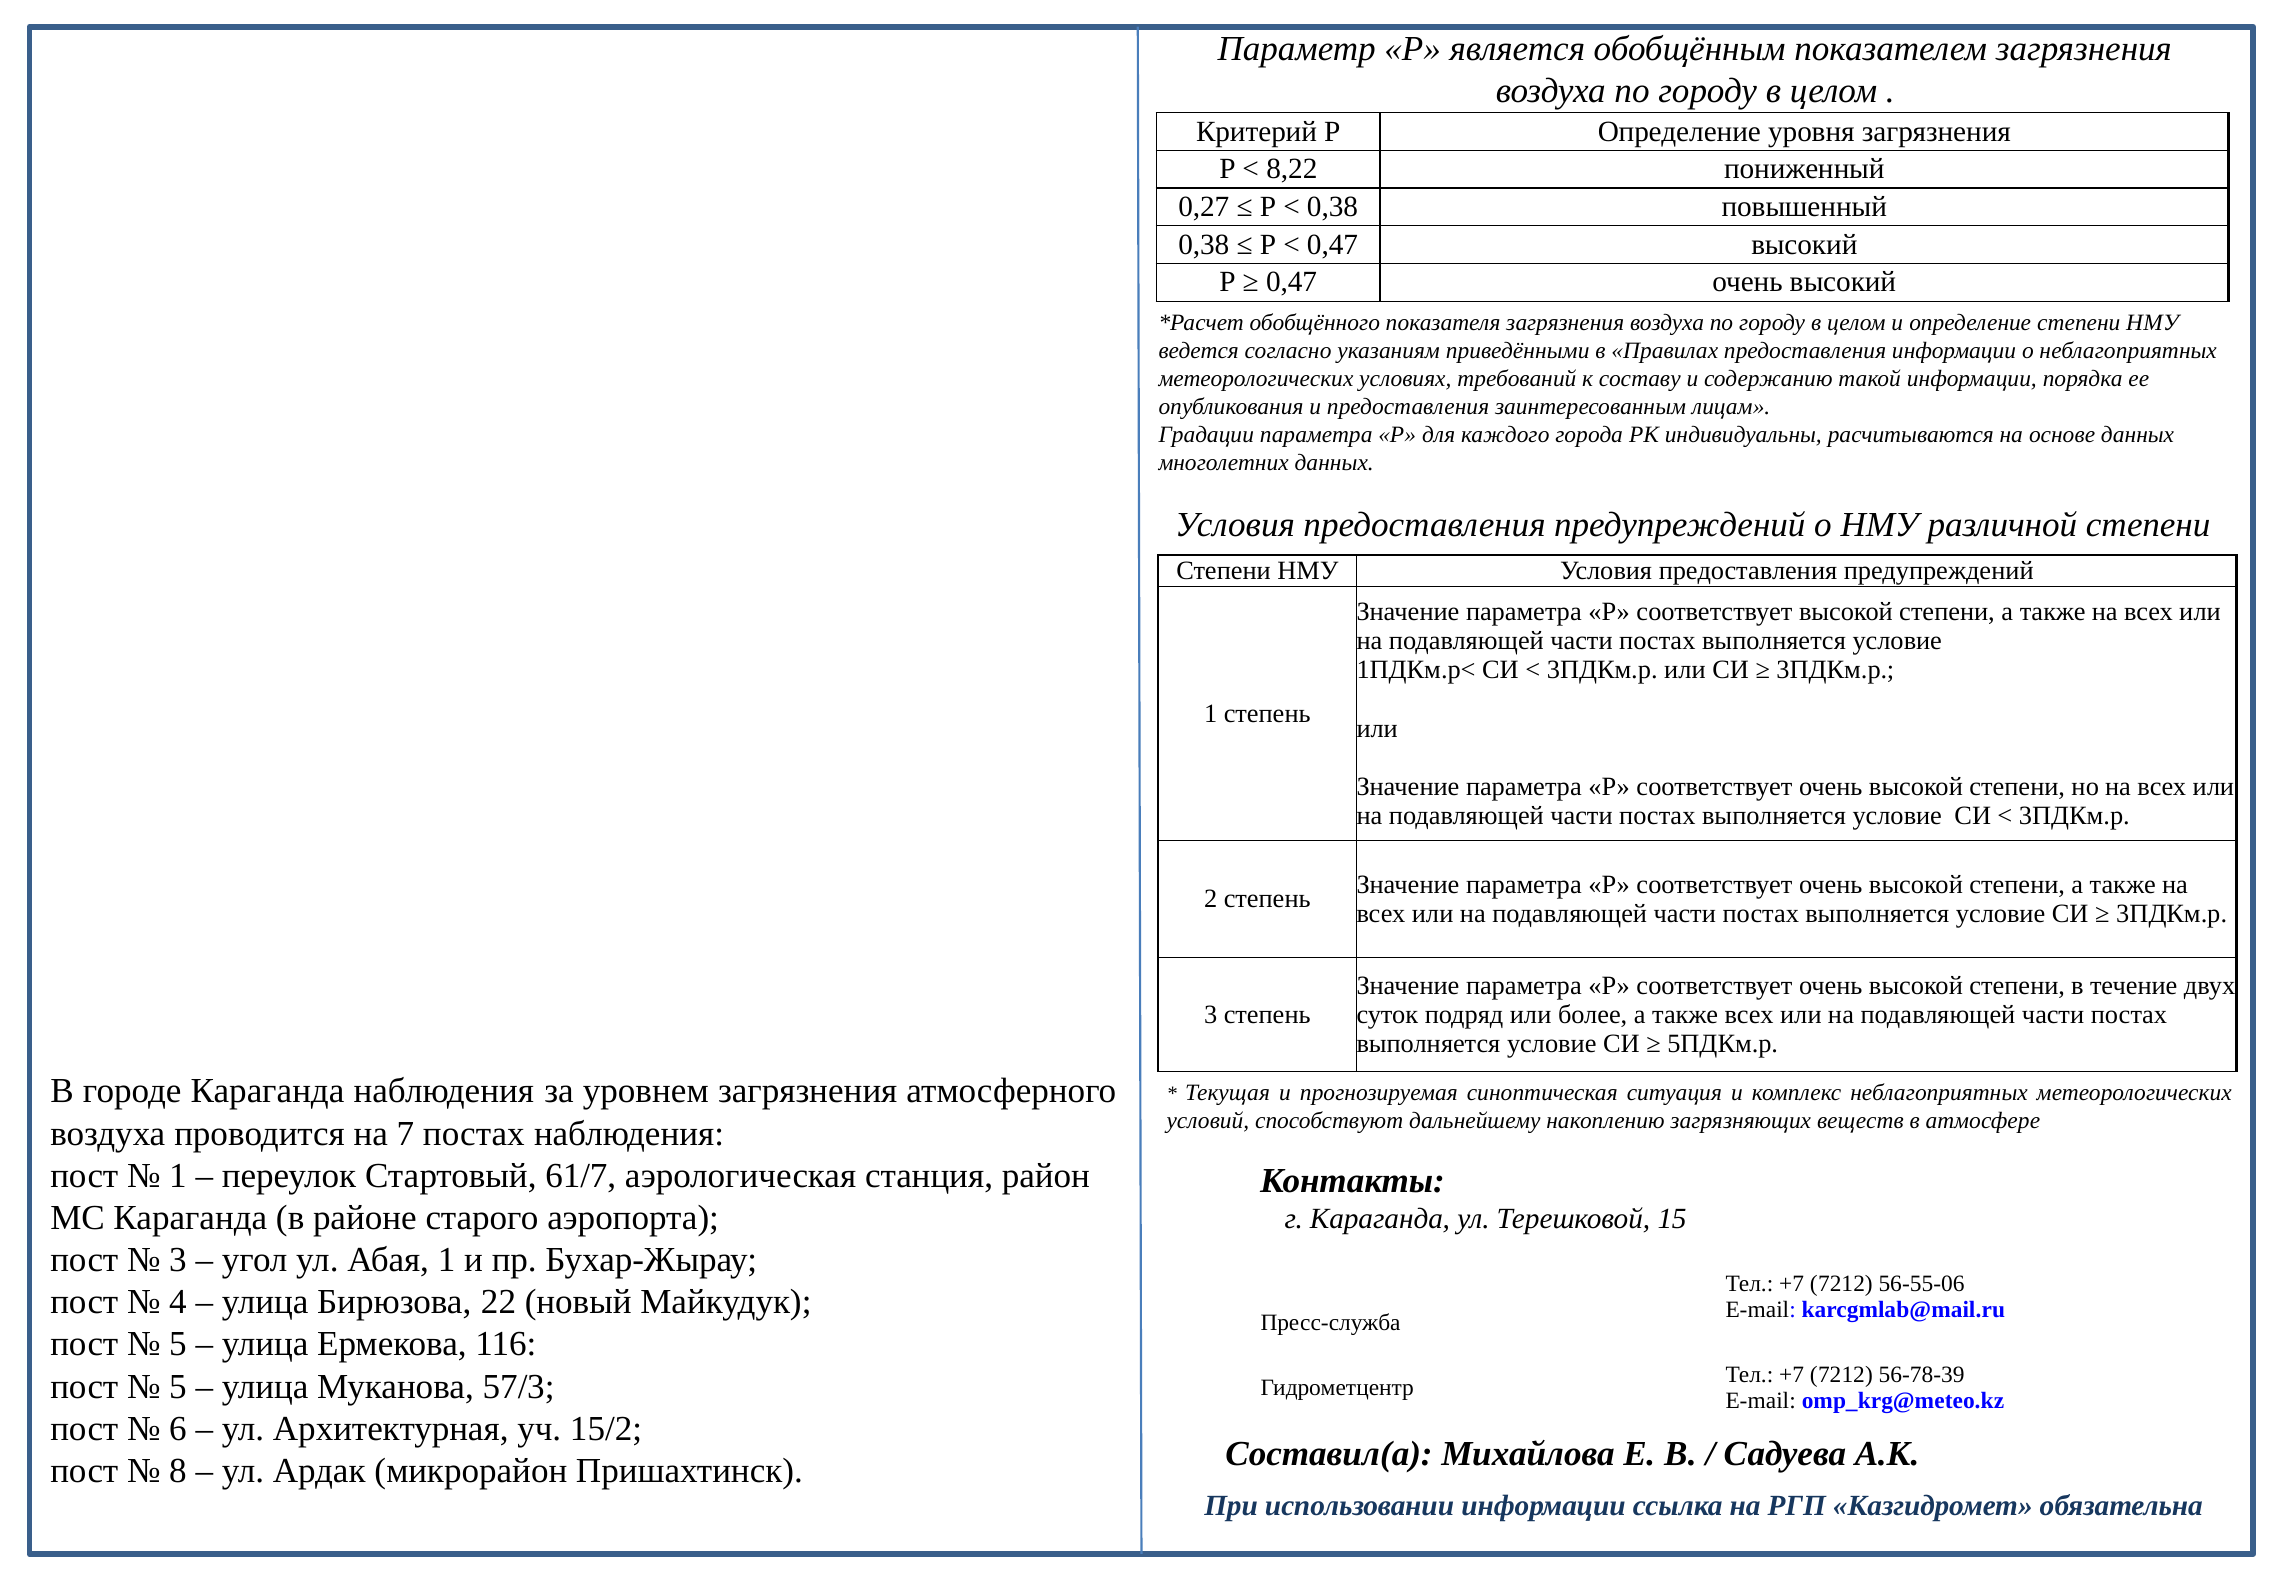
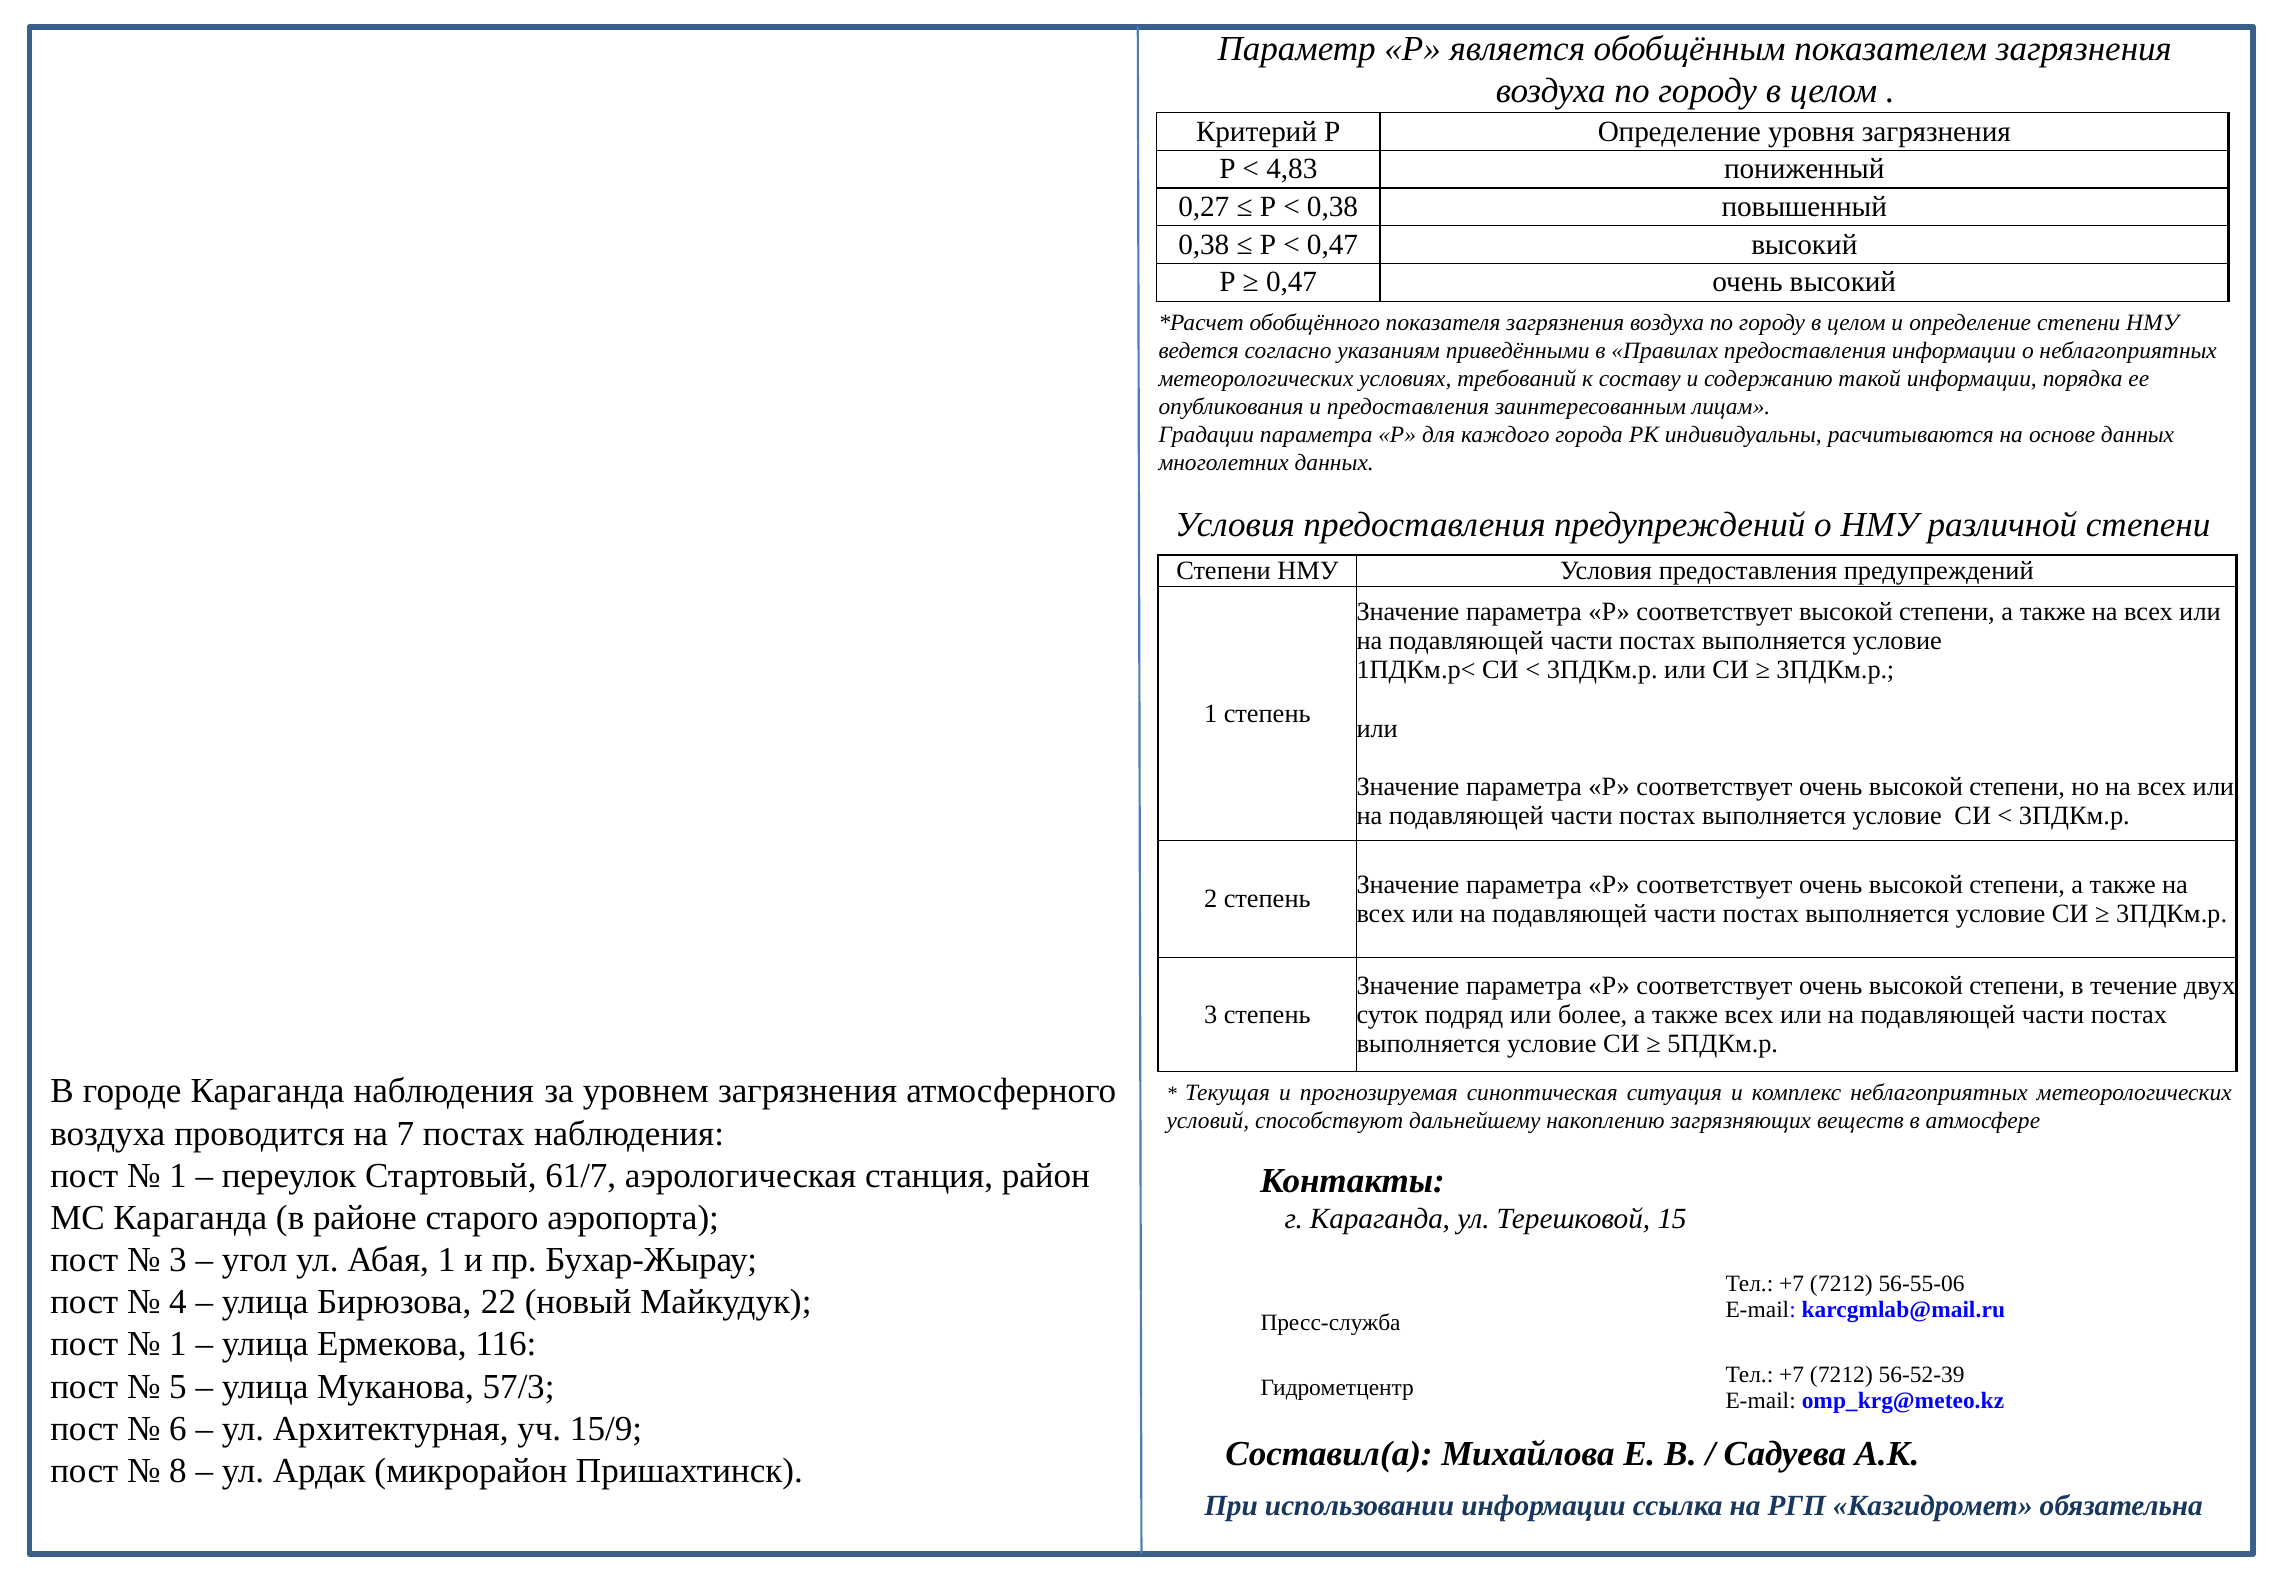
8,22: 8,22 -> 4,83
5 at (178, 1344): 5 -> 1
56-78-39: 56-78-39 -> 56-52-39
15/2: 15/2 -> 15/9
